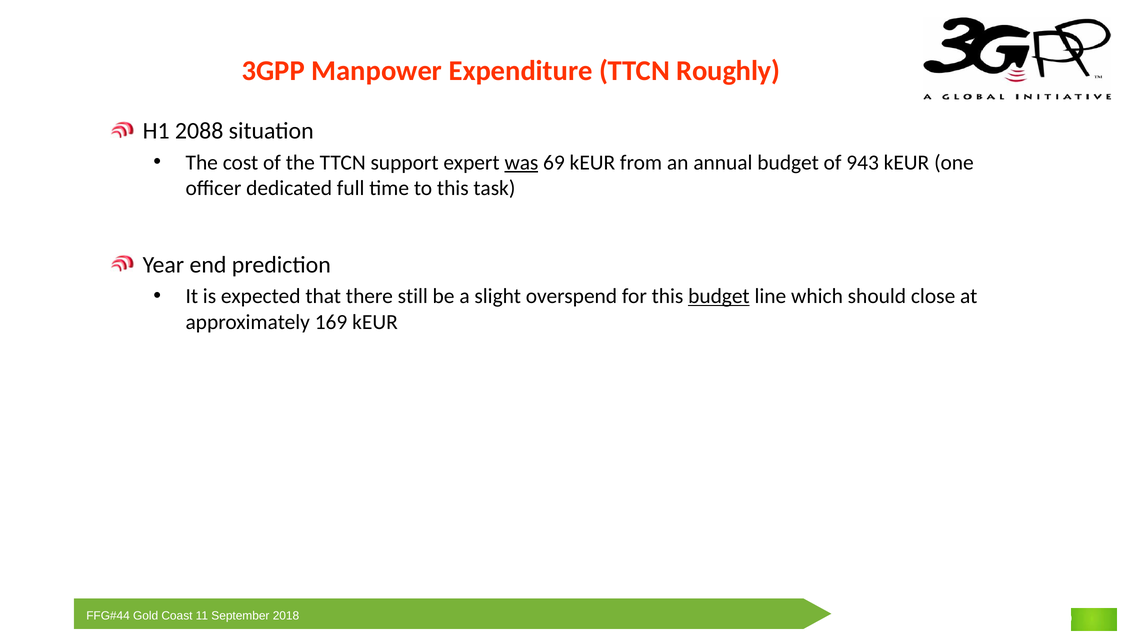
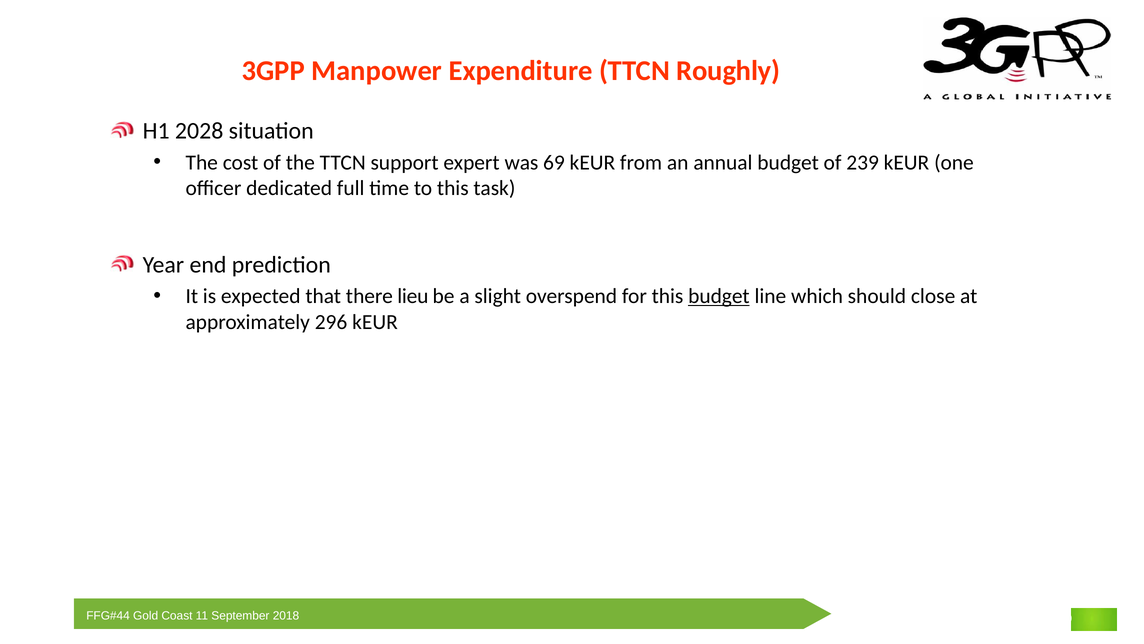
2088: 2088 -> 2028
was underline: present -> none
943: 943 -> 239
still: still -> lieu
169: 169 -> 296
